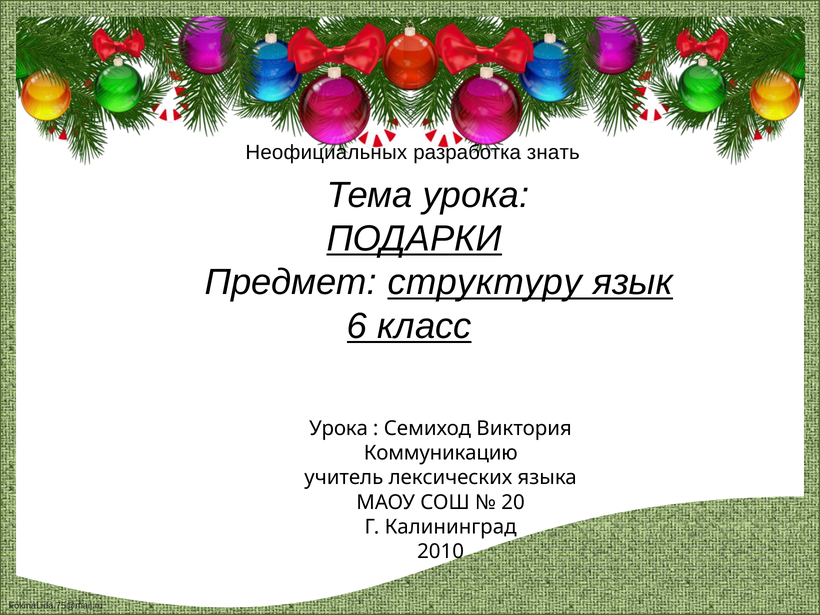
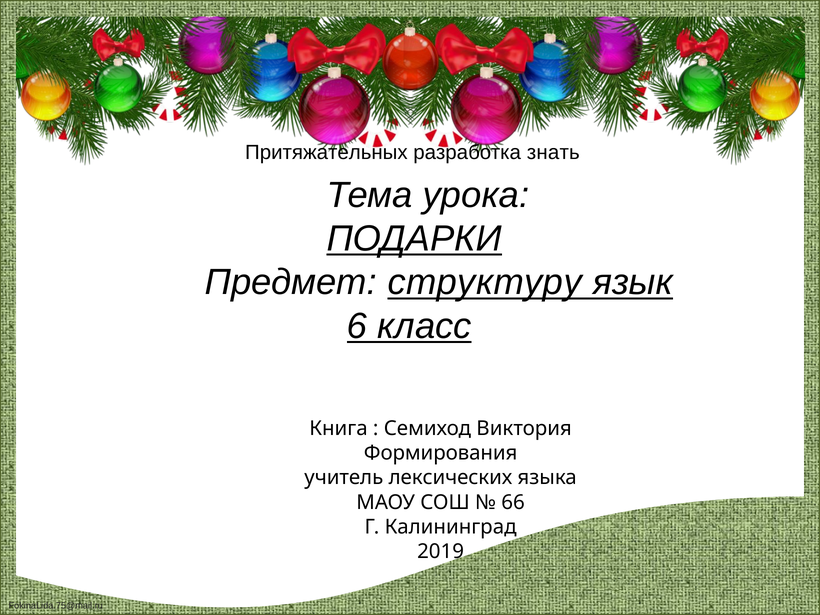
Неофициальных: Неофициальных -> Притяжательных
Урока at (339, 429): Урока -> Книга
Коммуникацию: Коммуникацию -> Формирования
20: 20 -> 66
2010: 2010 -> 2019
